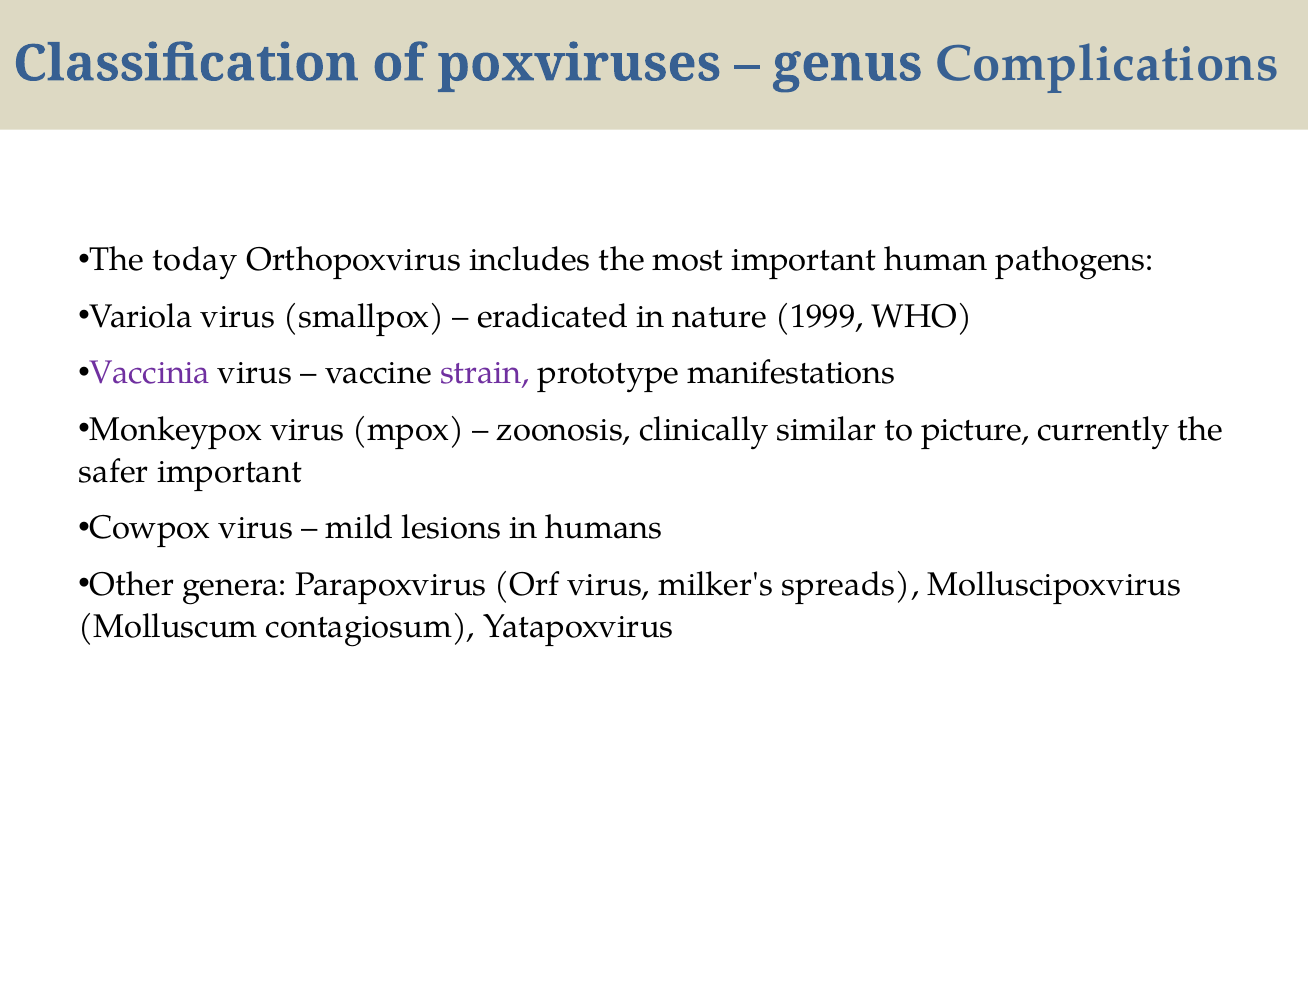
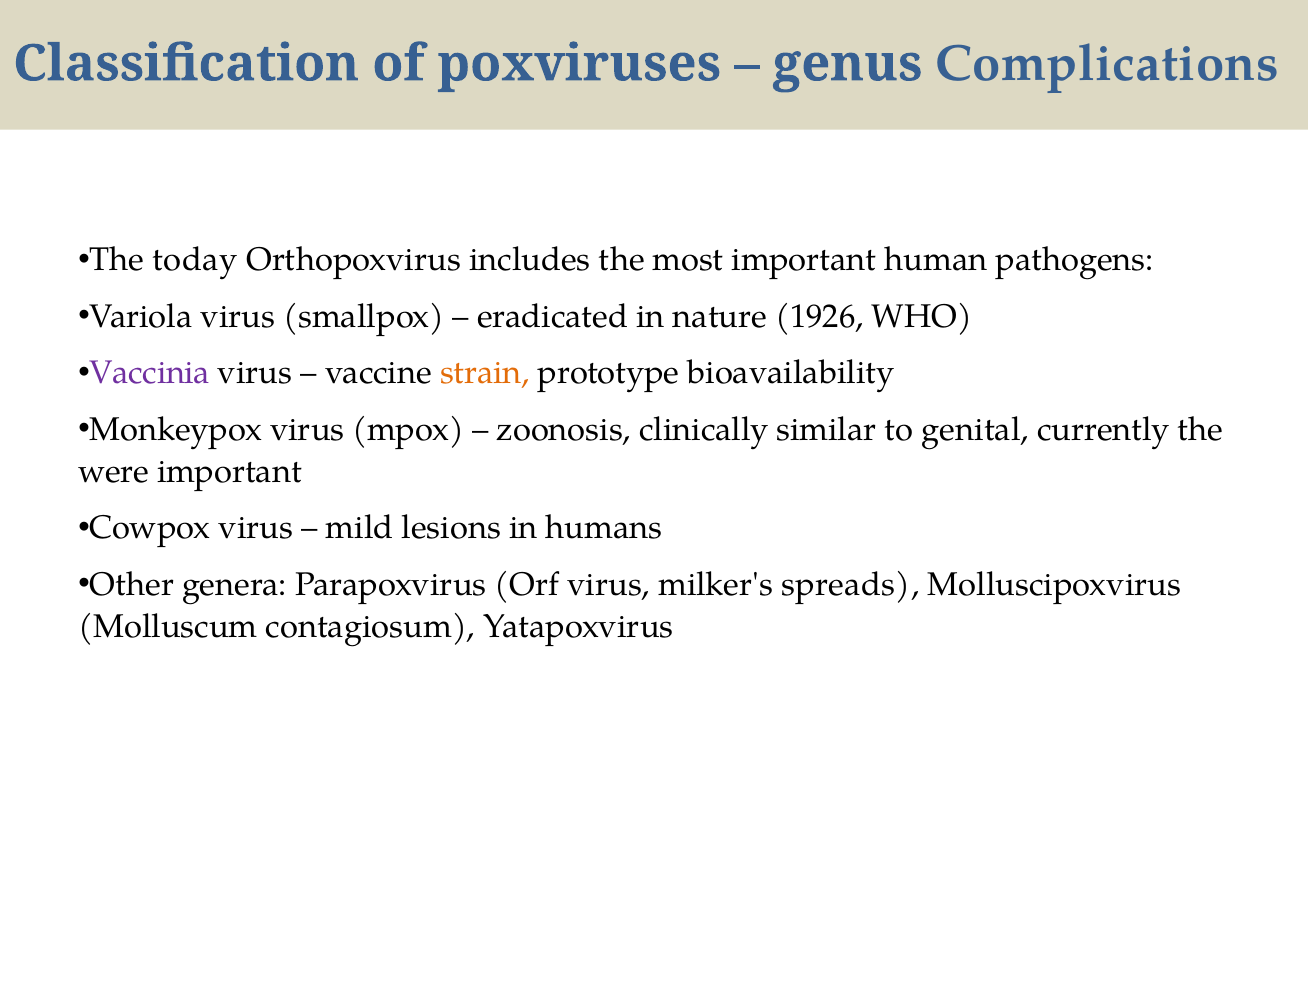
1999: 1999 -> 1926
strain colour: purple -> orange
manifestations: manifestations -> bioavailability
picture: picture -> genital
safer: safer -> were
